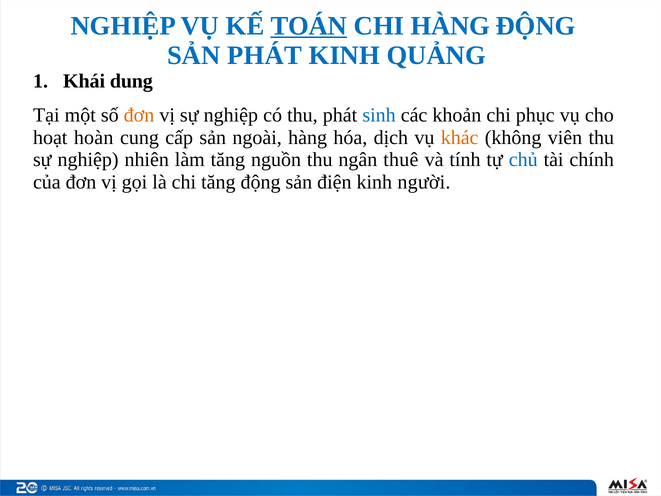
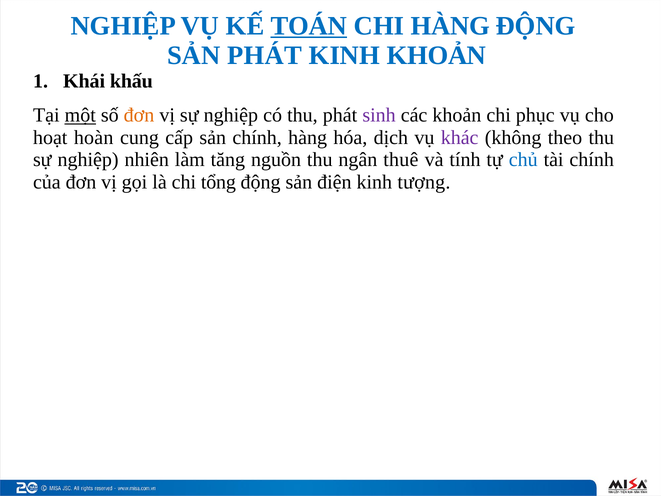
KINH QUẢNG: QUẢNG -> KHOẢN
dung: dung -> khấu
một underline: none -> present
sinh colour: blue -> purple
sản ngoài: ngoài -> chính
khác colour: orange -> purple
viên: viên -> theo
chi tăng: tăng -> tổng
người: người -> tượng
